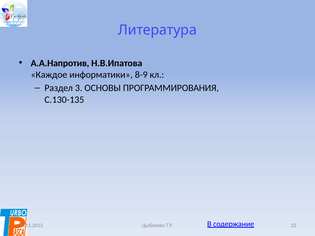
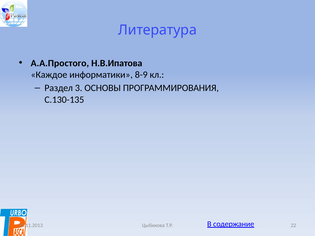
А.А.Напротив: А.А.Напротив -> А.А.Простого
